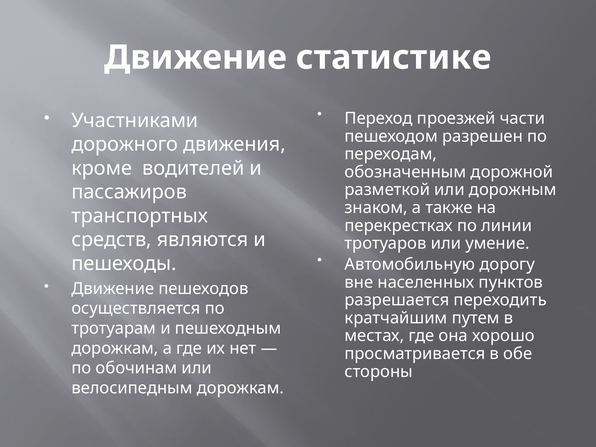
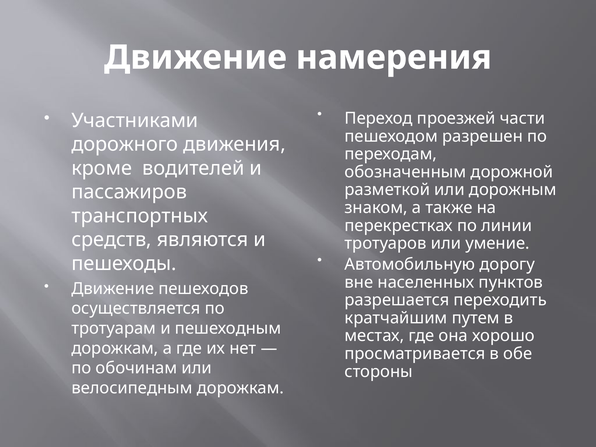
статистике: статистике -> намерения
